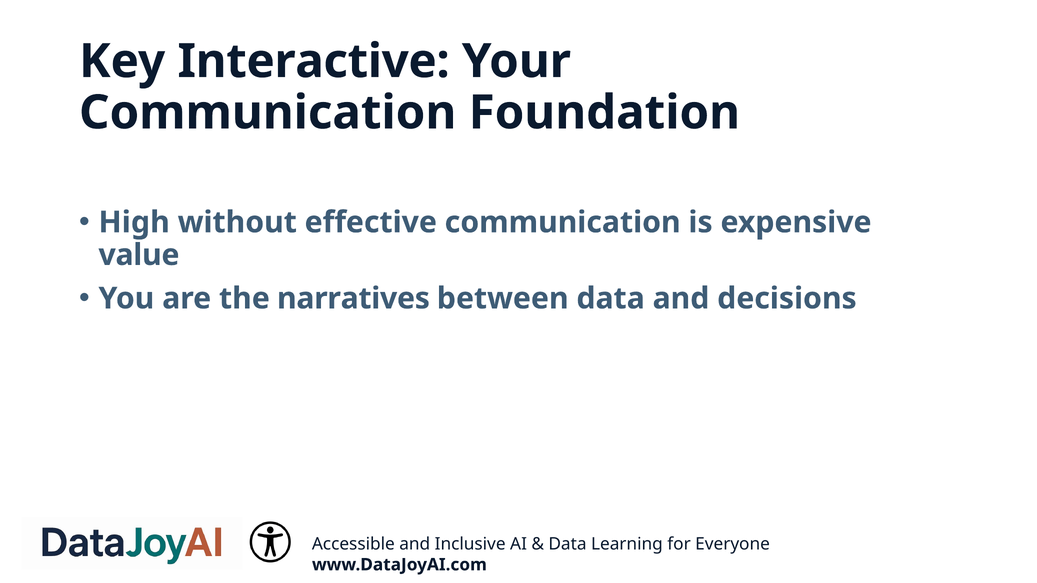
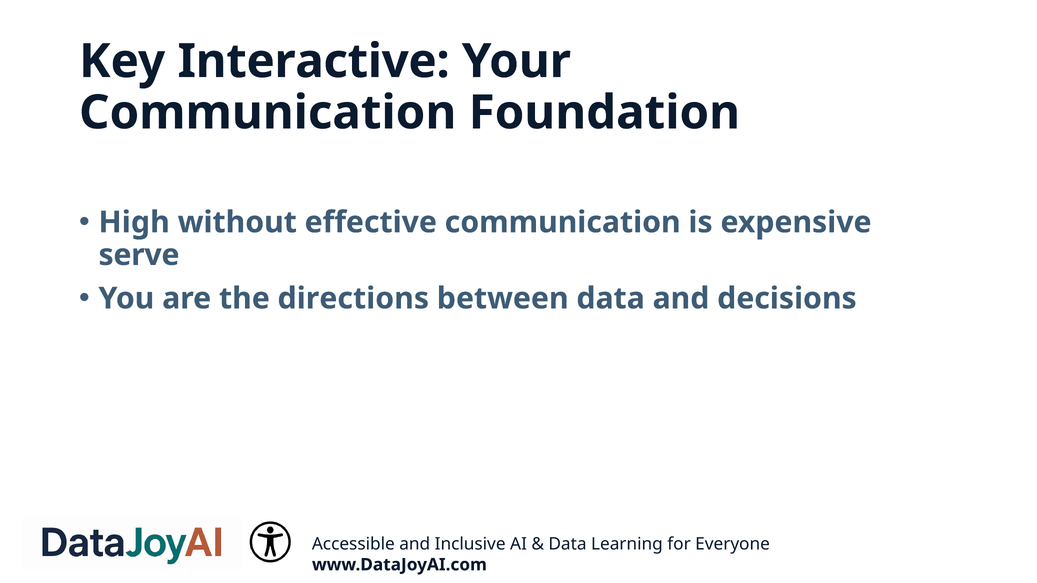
value: value -> serve
narratives: narratives -> directions
